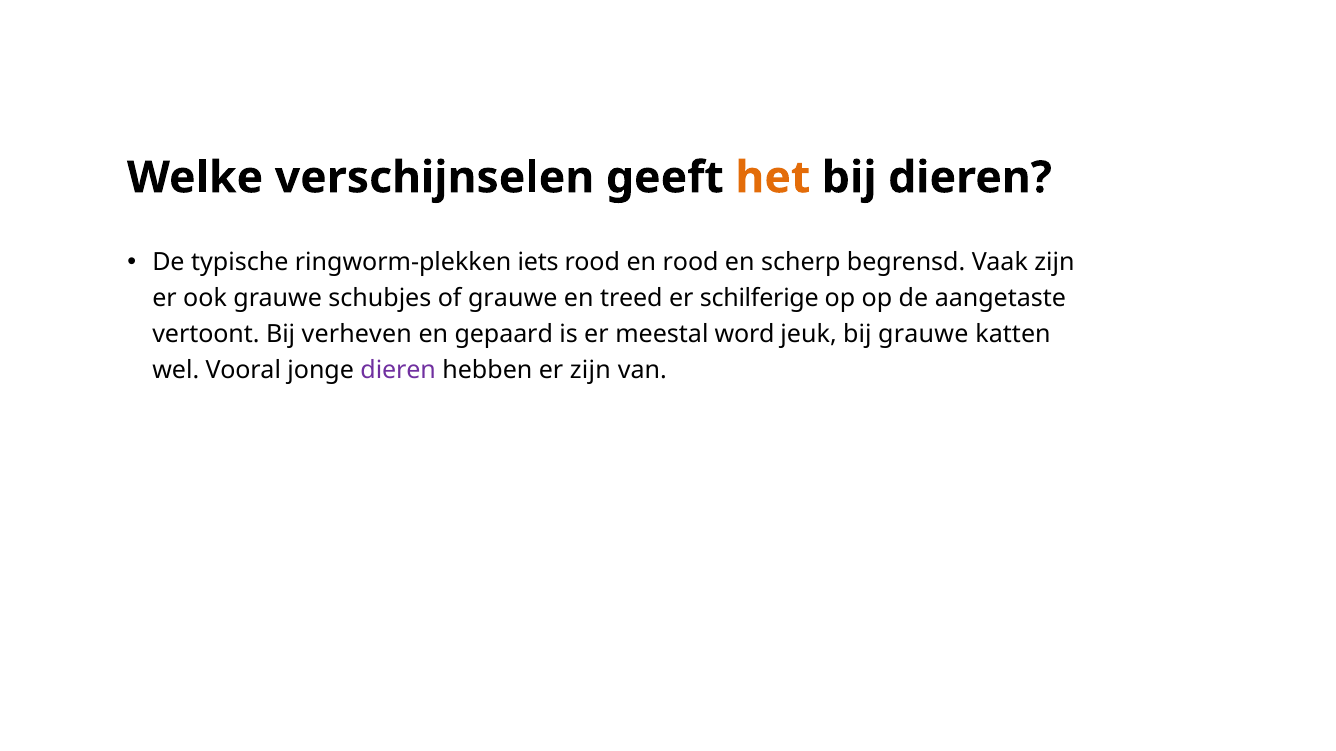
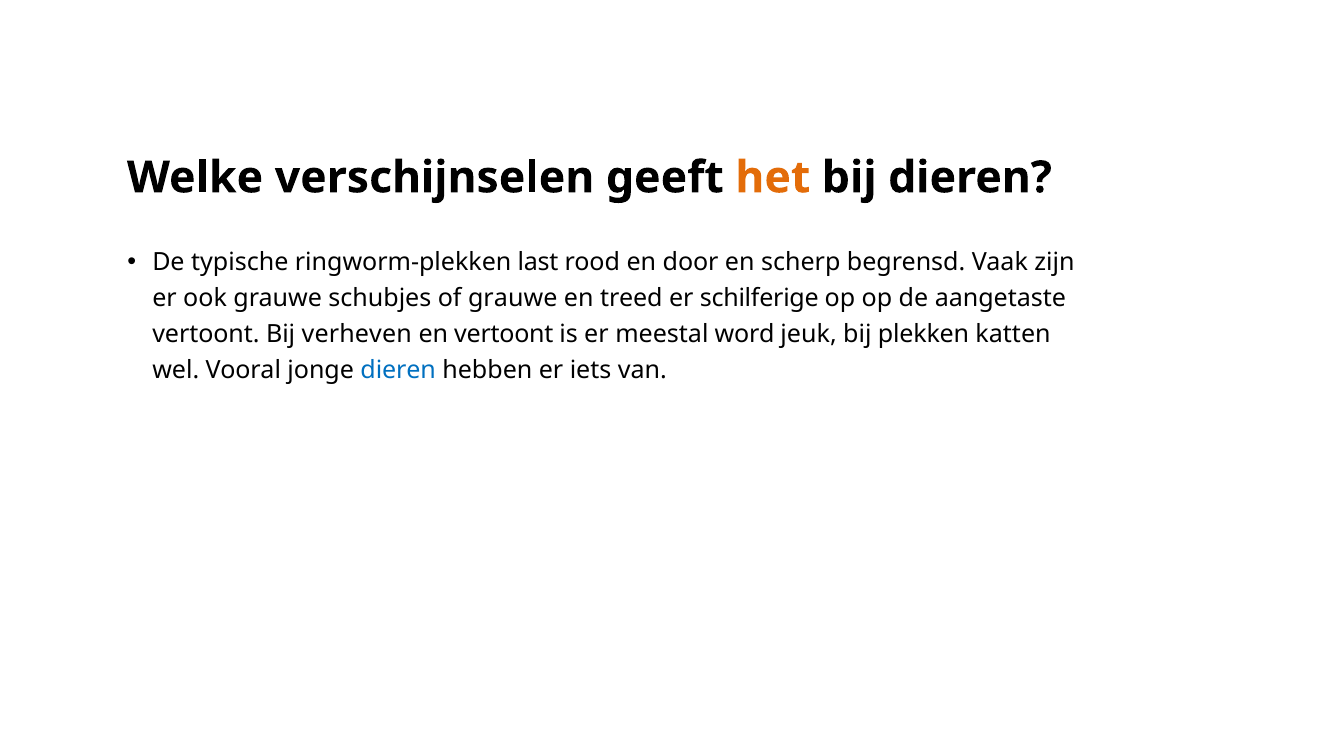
iets: iets -> last
en rood: rood -> door
en gepaard: gepaard -> vertoont
bij grauwe: grauwe -> plekken
dieren at (398, 370) colour: purple -> blue
er zijn: zijn -> iets
